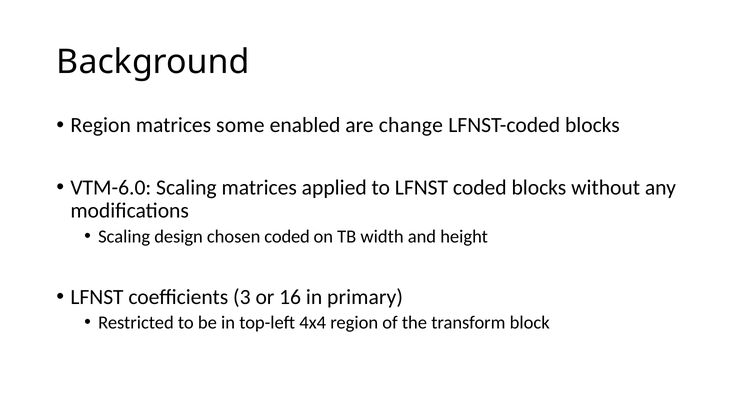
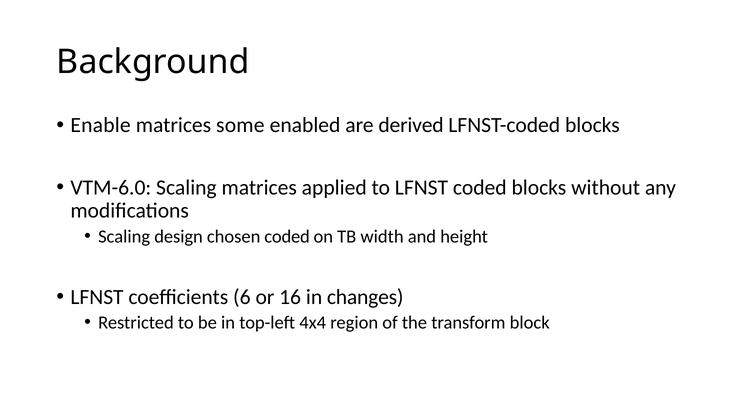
Region at (101, 125): Region -> Enable
change: change -> derived
3: 3 -> 6
primary: primary -> changes
